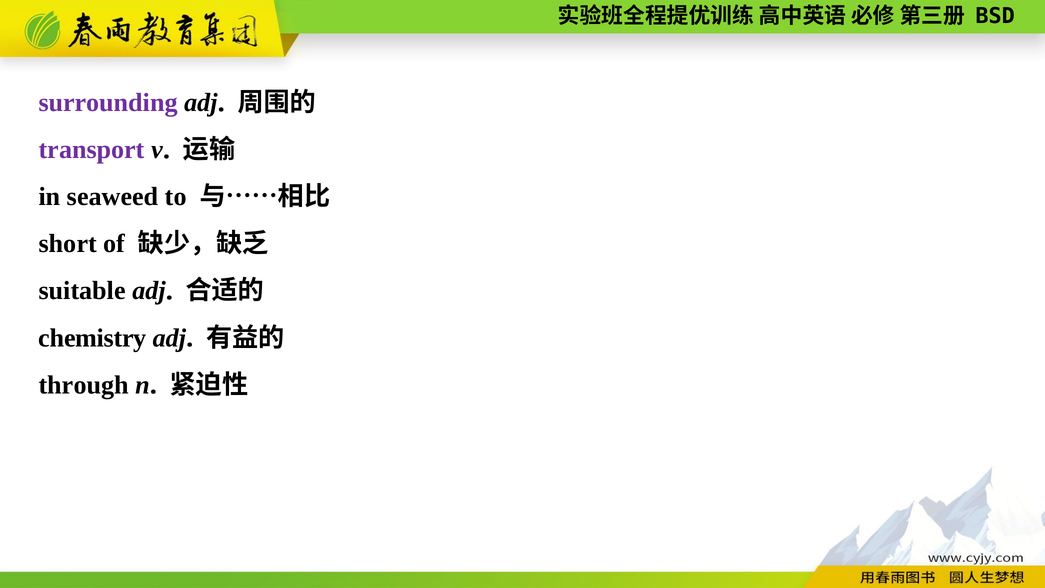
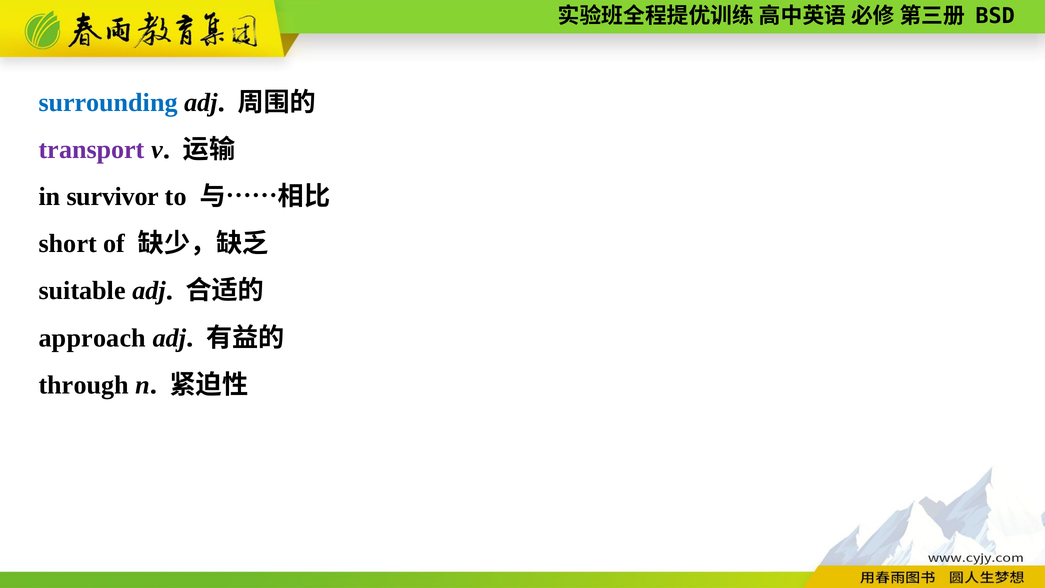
surrounding colour: purple -> blue
seaweed: seaweed -> survivor
chemistry: chemistry -> approach
